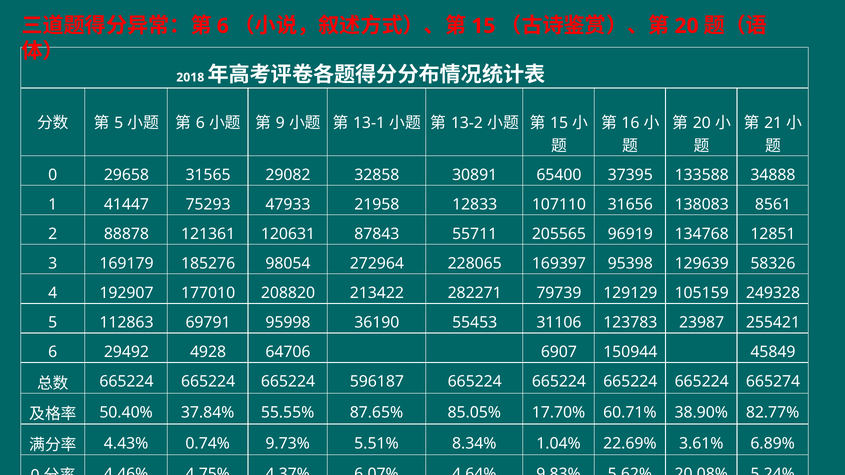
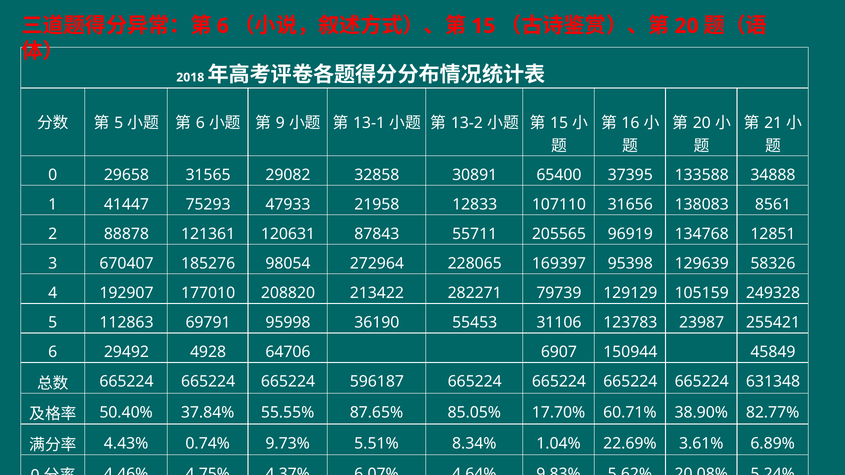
169179: 169179 -> 670407
665274: 665274 -> 631348
